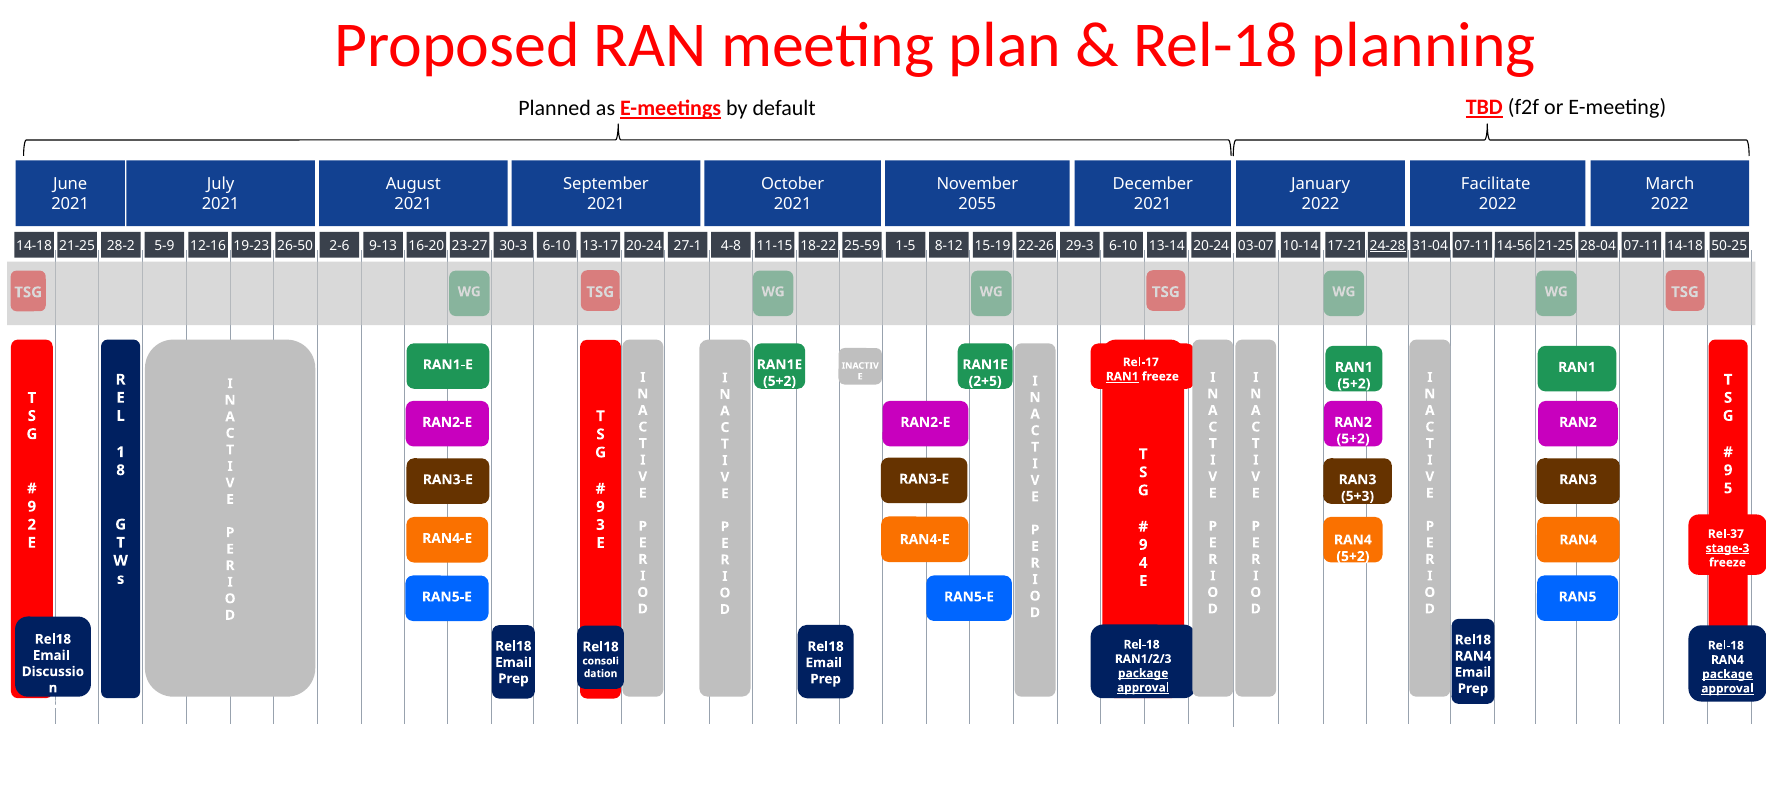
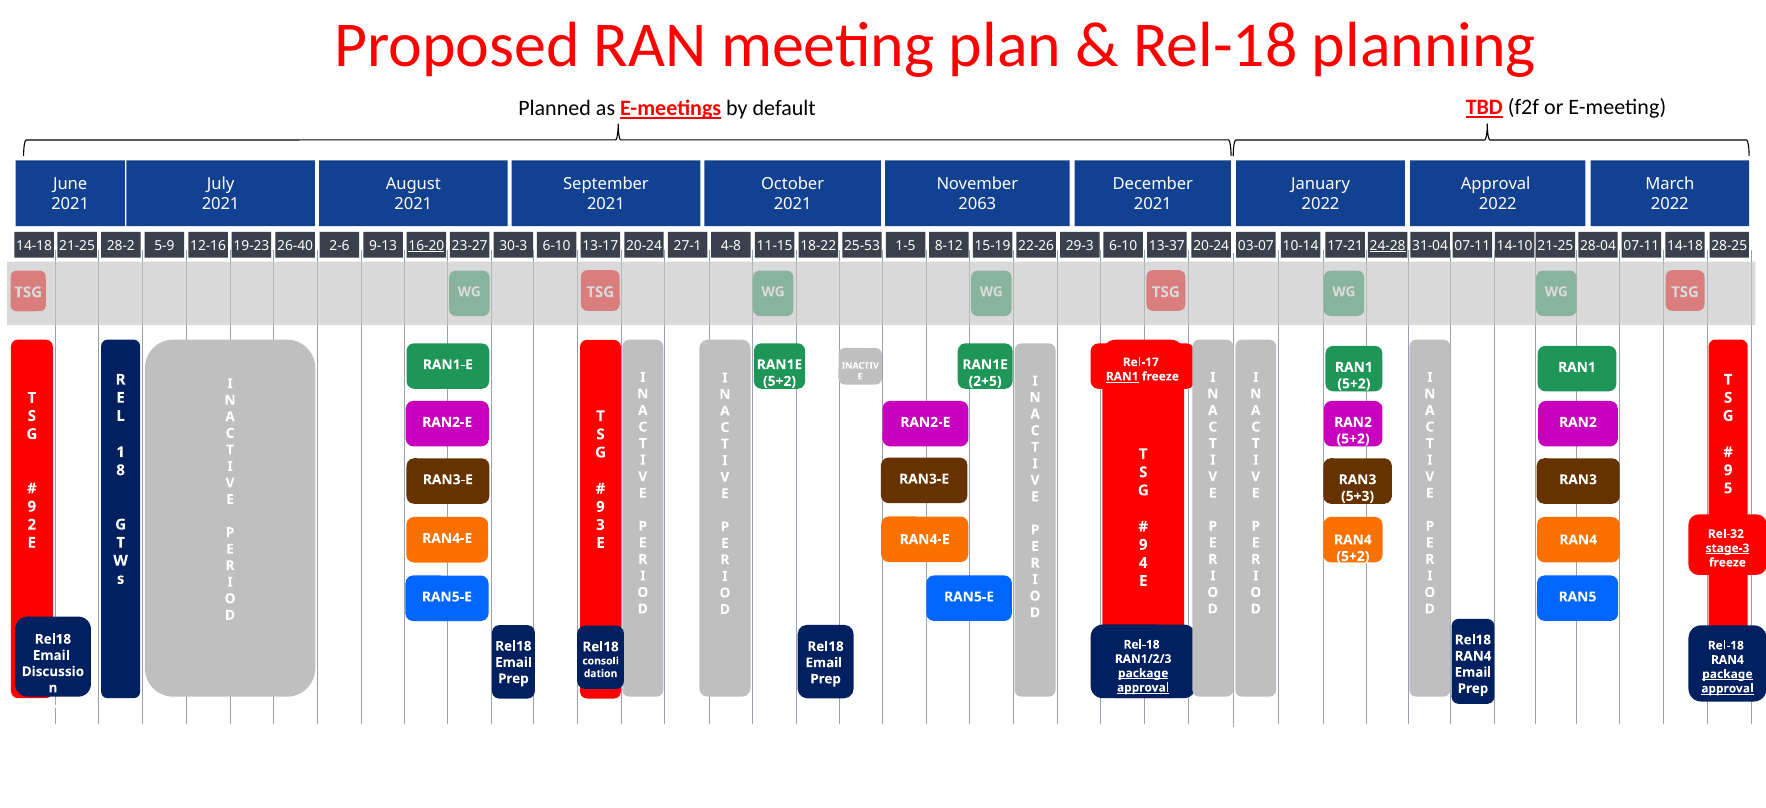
Facilitate at (1496, 184): Facilitate -> Approval
2055: 2055 -> 2063
26-50: 26-50 -> 26-40
16-20 underline: none -> present
25-59: 25-59 -> 25-53
13-14: 13-14 -> 13-37
14-56: 14-56 -> 14-10
50-25: 50-25 -> 28-25
Rel-37: Rel-37 -> Rel-32
